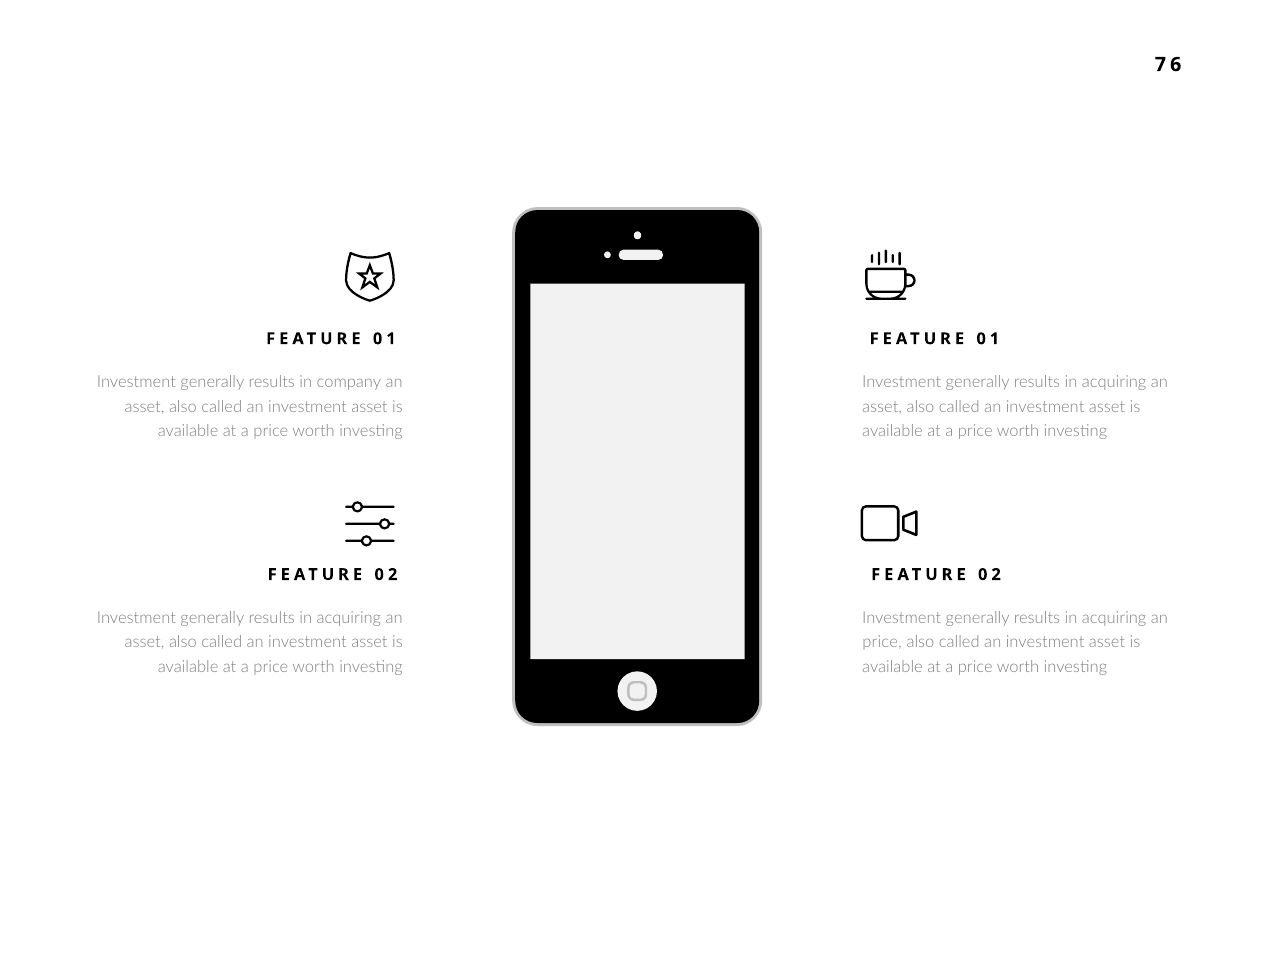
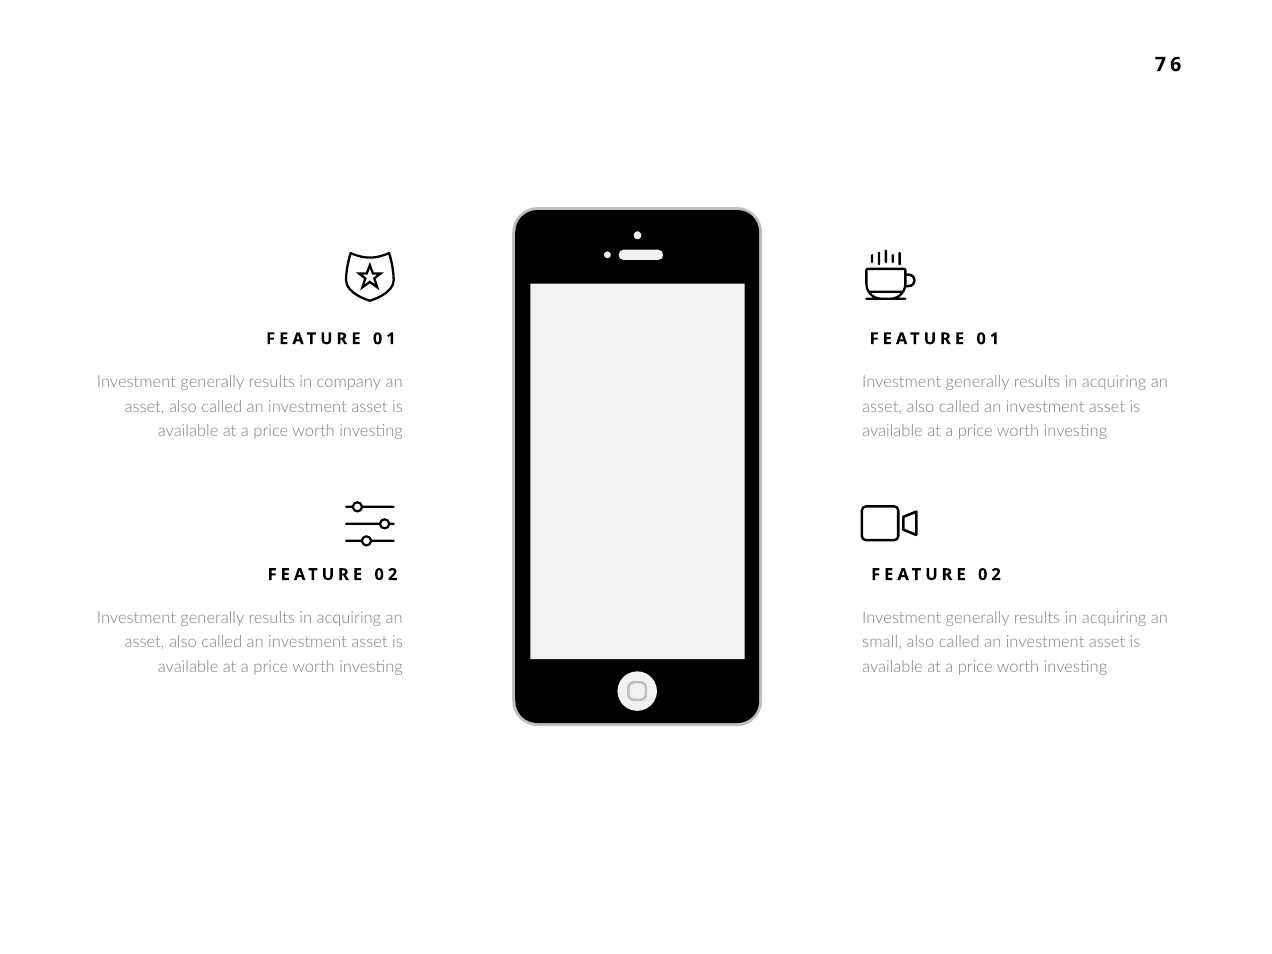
price at (882, 642): price -> small
